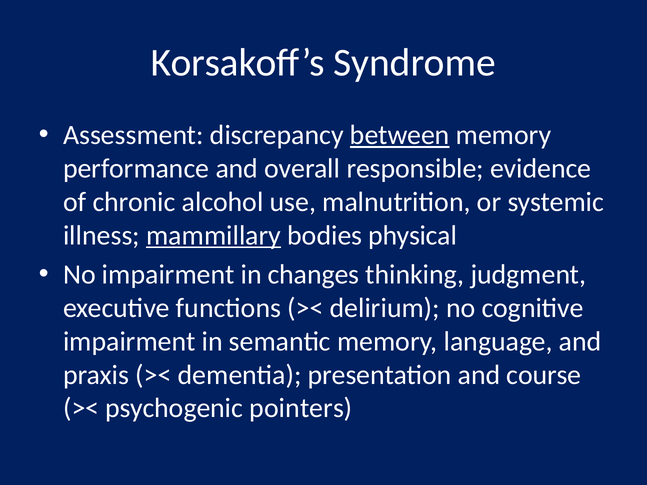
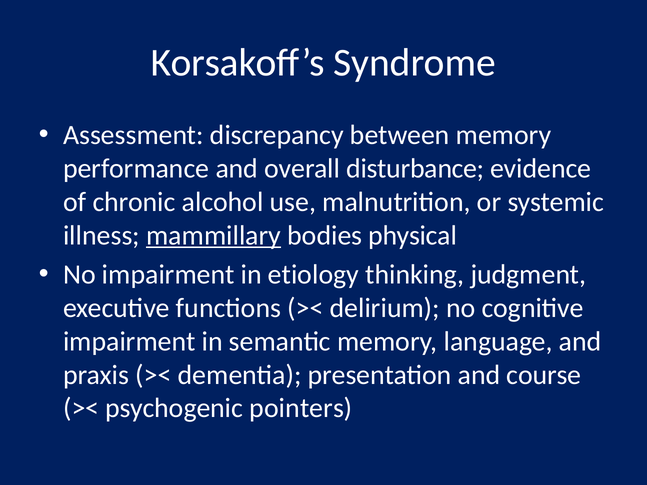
between underline: present -> none
responsible: responsible -> disturbance
changes: changes -> etiology
